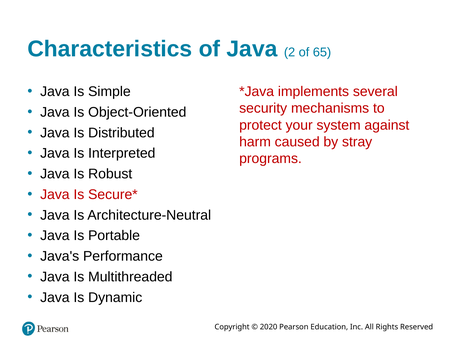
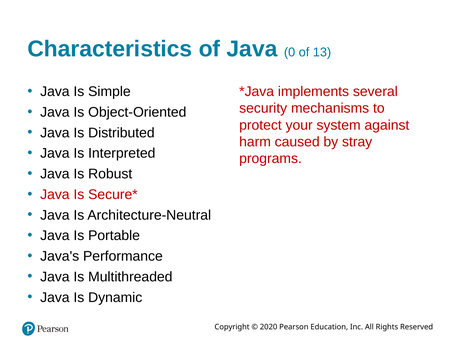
2: 2 -> 0
65: 65 -> 13
